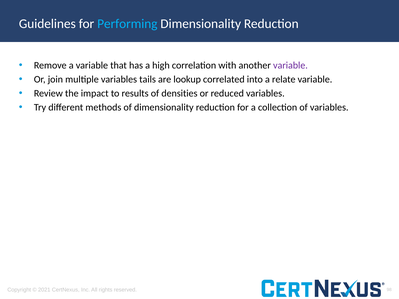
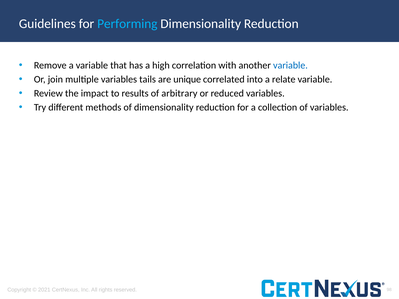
variable at (290, 65) colour: purple -> blue
lookup: lookup -> unique
densities: densities -> arbitrary
